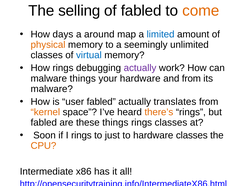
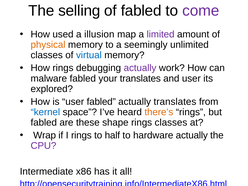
come colour: orange -> purple
days: days -> used
around: around -> illusion
limited colour: blue -> purple
malware things: things -> fabled
your hardware: hardware -> translates
and from: from -> user
malware at (52, 89): malware -> explored
kernel colour: orange -> blue
these things: things -> shape
Soon: Soon -> Wrap
just: just -> half
hardware classes: classes -> actually
CPU colour: orange -> purple
